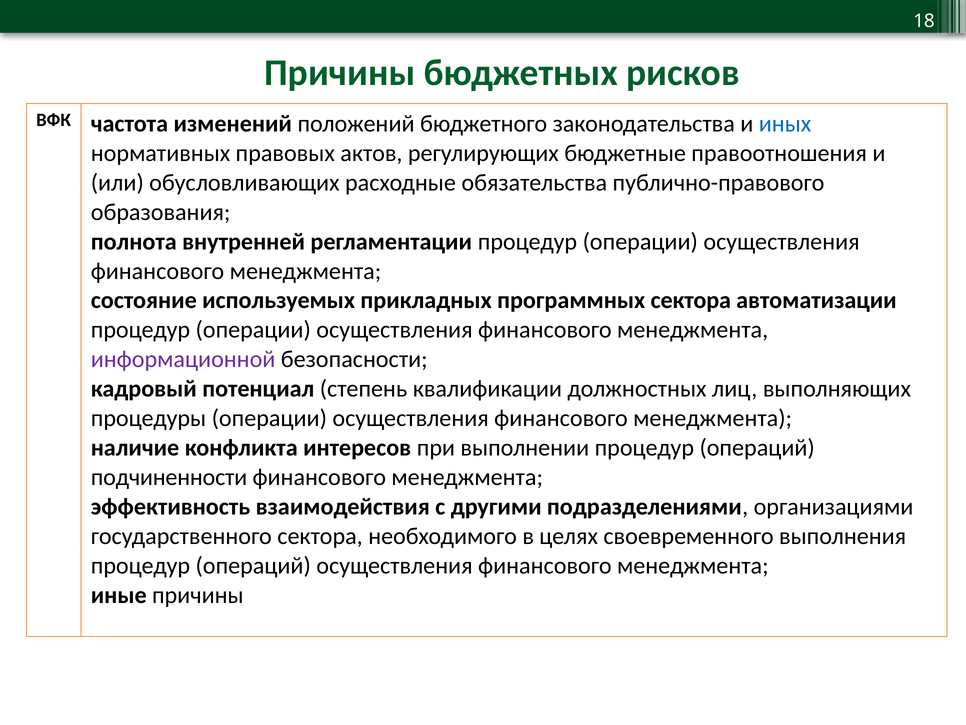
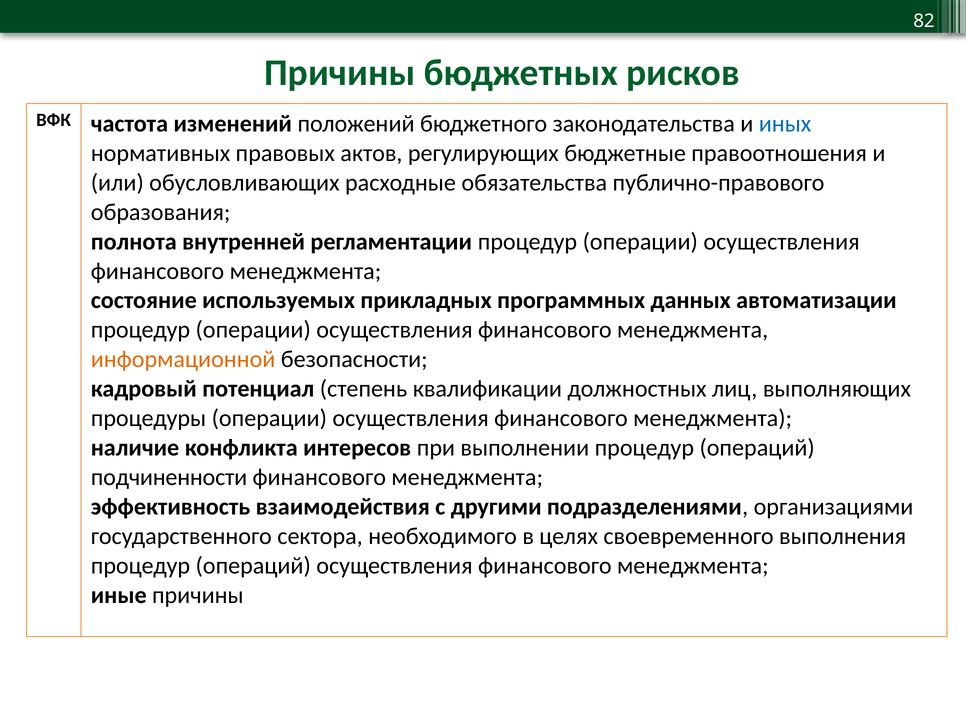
18: 18 -> 82
программных сектора: сектора -> данных
информационной colour: purple -> orange
